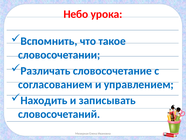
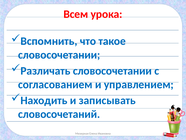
Небо: Небо -> Всем
Различать словосочетание: словосочетание -> словосочетании
